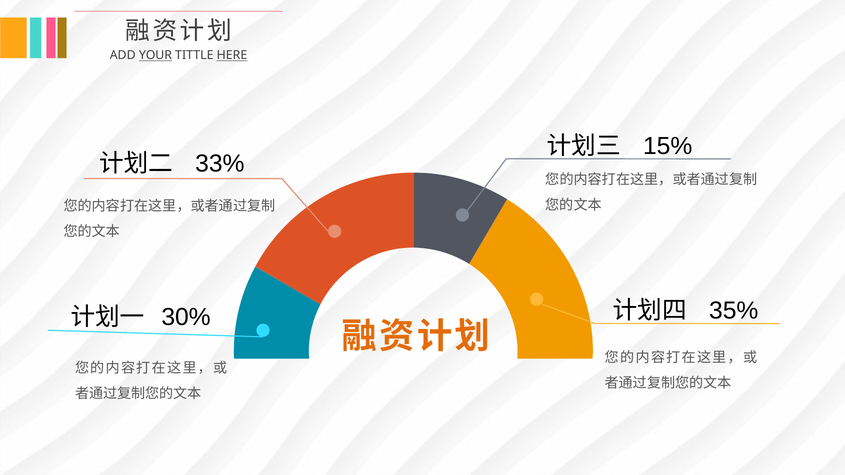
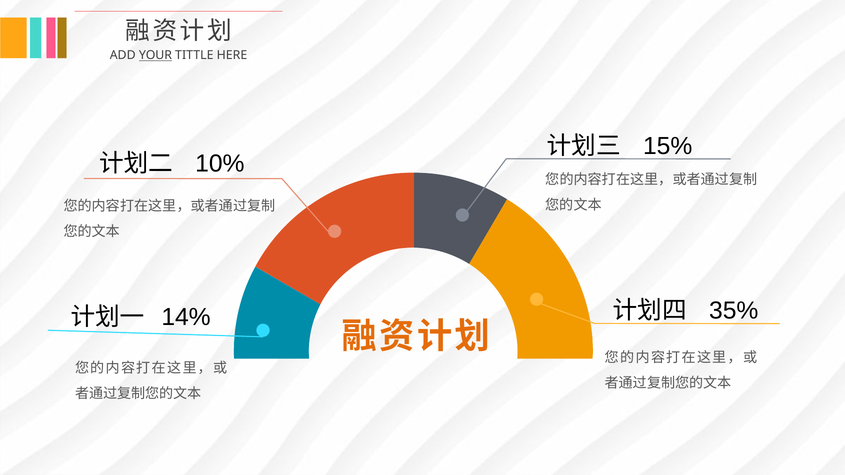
HERE underline: present -> none
33%: 33% -> 10%
30%: 30% -> 14%
